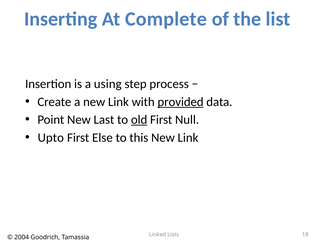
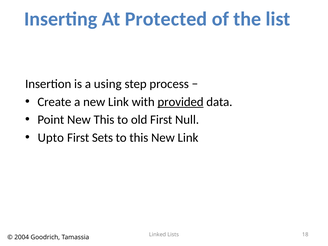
Complete: Complete -> Protected
New Last: Last -> This
old underline: present -> none
Else: Else -> Sets
